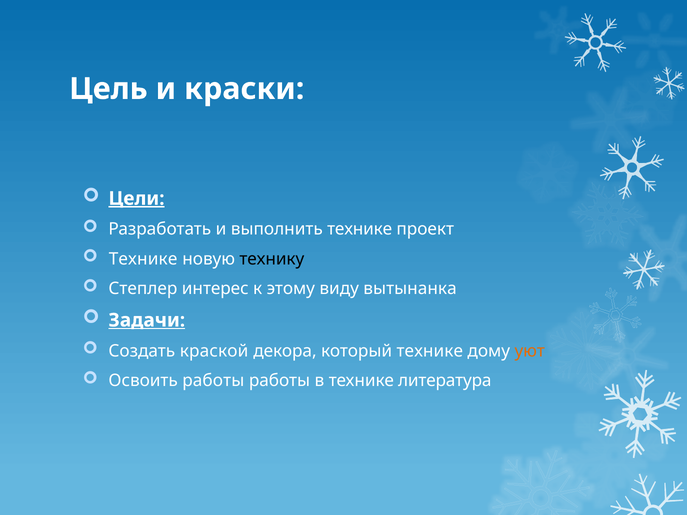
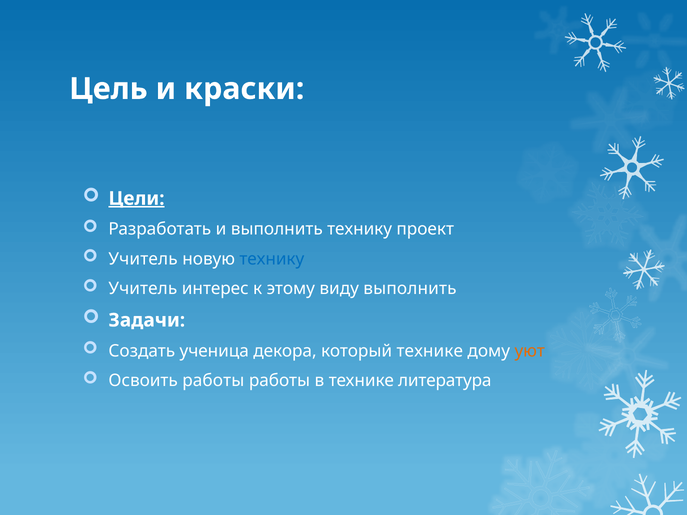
выполнить технике: технике -> технику
Технике at (143, 259): Технике -> Учитель
технику at (272, 259) colour: black -> blue
Степлер at (143, 289): Степлер -> Учитель
виду вытынанка: вытынанка -> выполнить
Задачи underline: present -> none
краской: краской -> ученица
